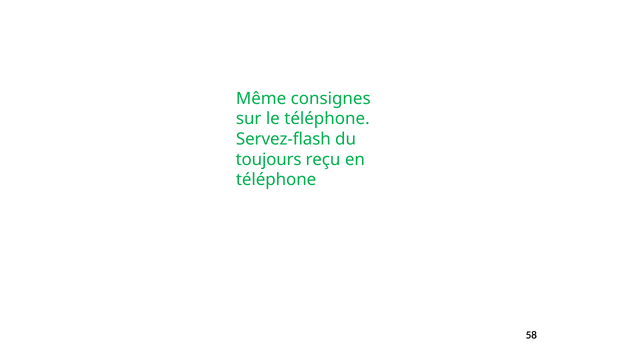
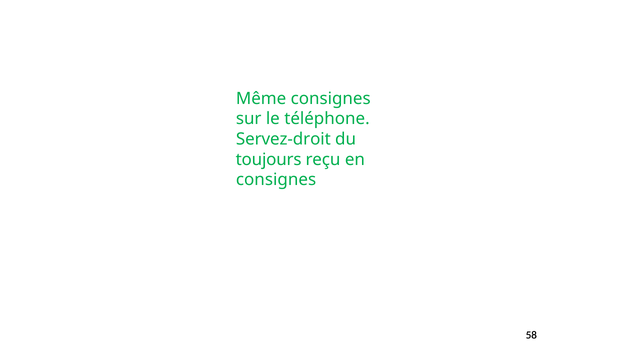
Servez-flash: Servez-flash -> Servez-droit
téléphone at (276, 180): téléphone -> consignes
